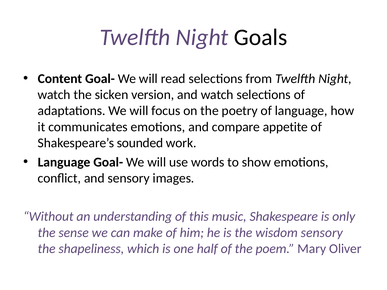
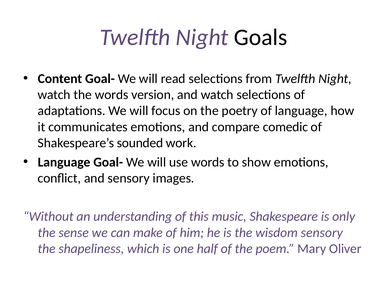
the sicken: sicken -> words
appetite: appetite -> comedic
